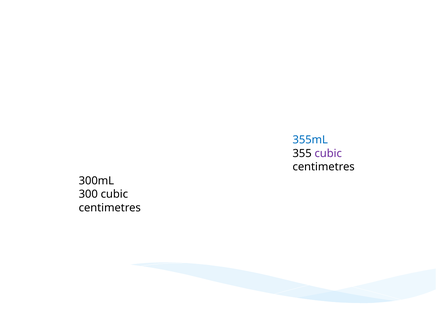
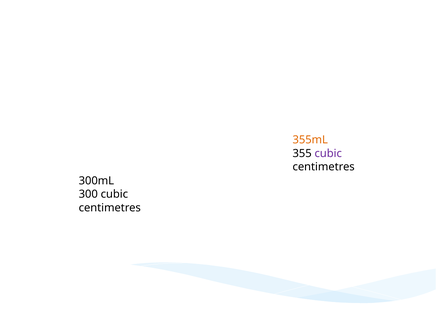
355mL colour: blue -> orange
